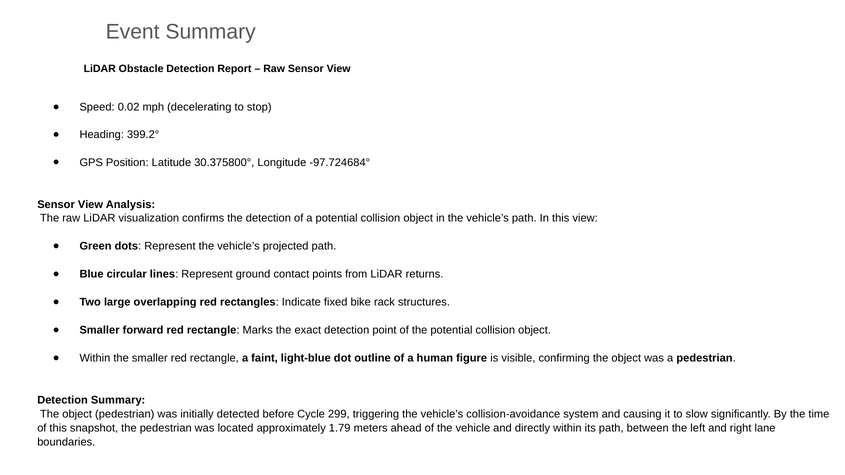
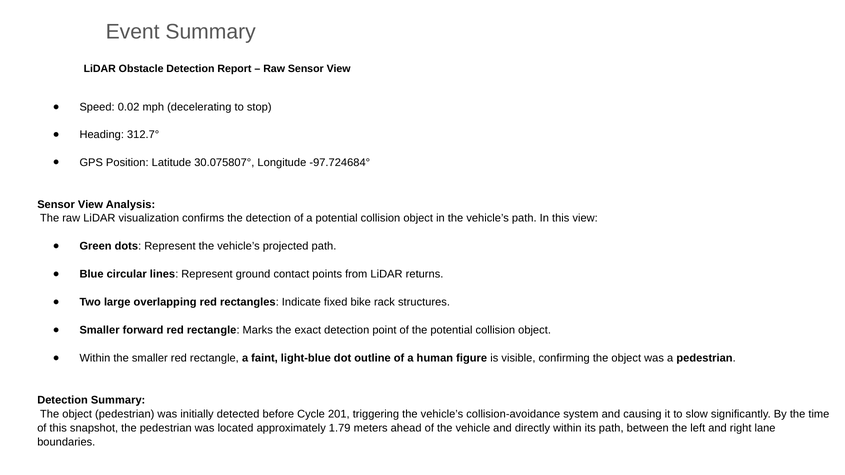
399.2°: 399.2° -> 312.7°
30.375800°: 30.375800° -> 30.075807°
299: 299 -> 201
